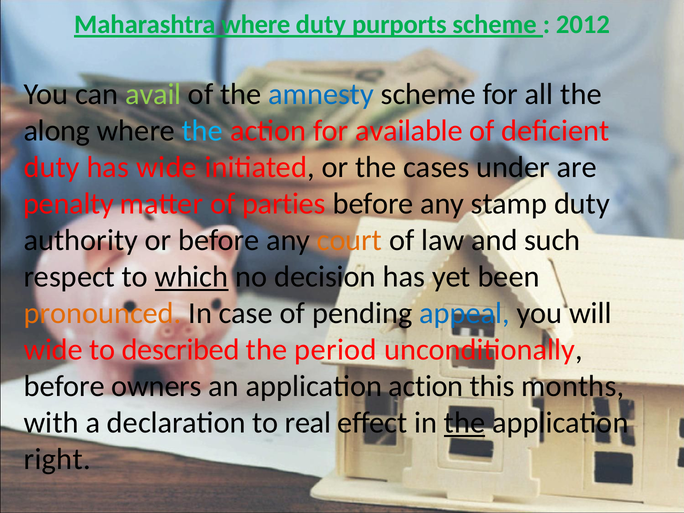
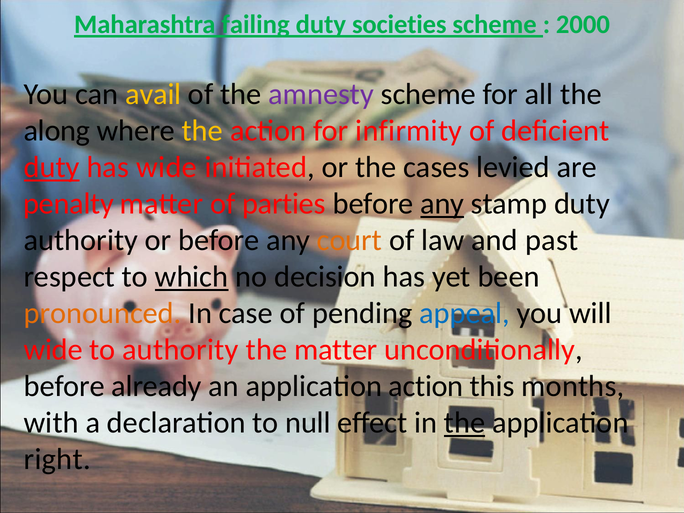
Maharashtra where: where -> failing
purports: purports -> societies
2012: 2012 -> 2000
avail colour: light green -> yellow
amnesty colour: blue -> purple
the at (202, 131) colour: light blue -> yellow
available: available -> infirmity
duty at (52, 167) underline: none -> present
under: under -> levied
any at (442, 204) underline: none -> present
such: such -> past
to described: described -> authority
the period: period -> matter
owners: owners -> already
real: real -> null
